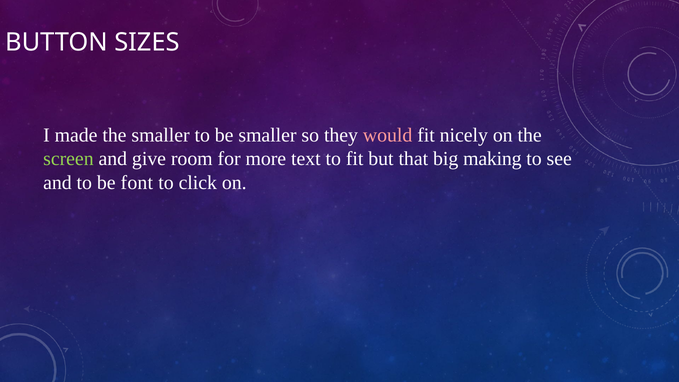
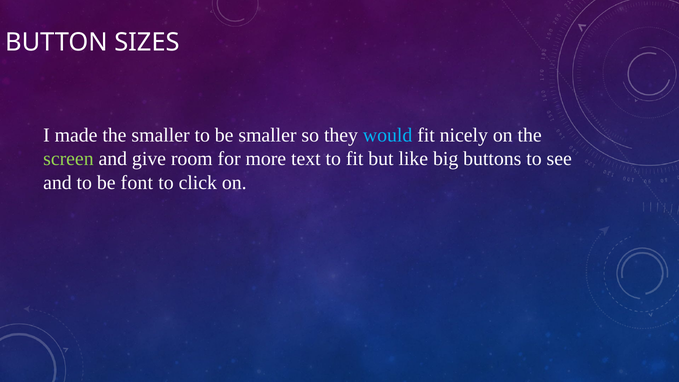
would colour: pink -> light blue
that: that -> like
making: making -> buttons
